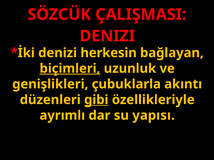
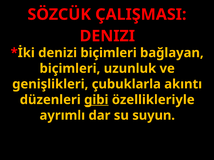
denizi herkesin: herkesin -> biçimleri
biçimleri at (70, 69) underline: present -> none
yapısı: yapısı -> suyun
